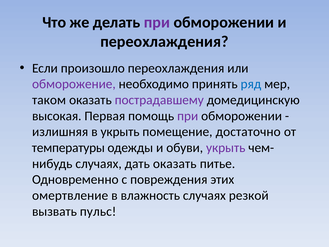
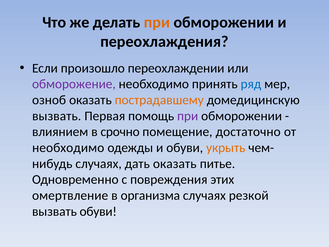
при at (157, 22) colour: purple -> orange
произошло переохлаждения: переохлаждения -> переохлаждении
таком: таком -> озноб
пострадавшему colour: purple -> orange
высокая at (57, 116): высокая -> вызвать
излишняя: излишняя -> влиянием
в укрыть: укрыть -> срочно
температуры at (68, 148): температуры -> необходимо
укрыть at (226, 148) colour: purple -> orange
влажность: влажность -> организма
вызвать пульс: пульс -> обуви
